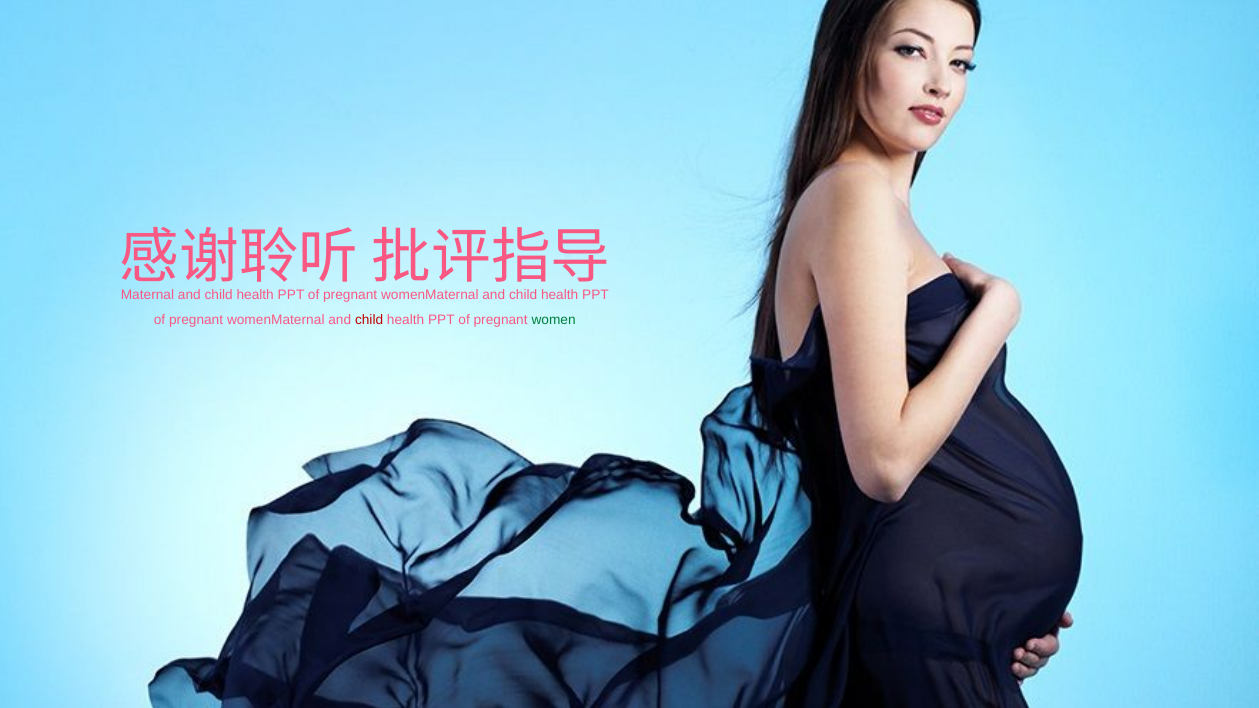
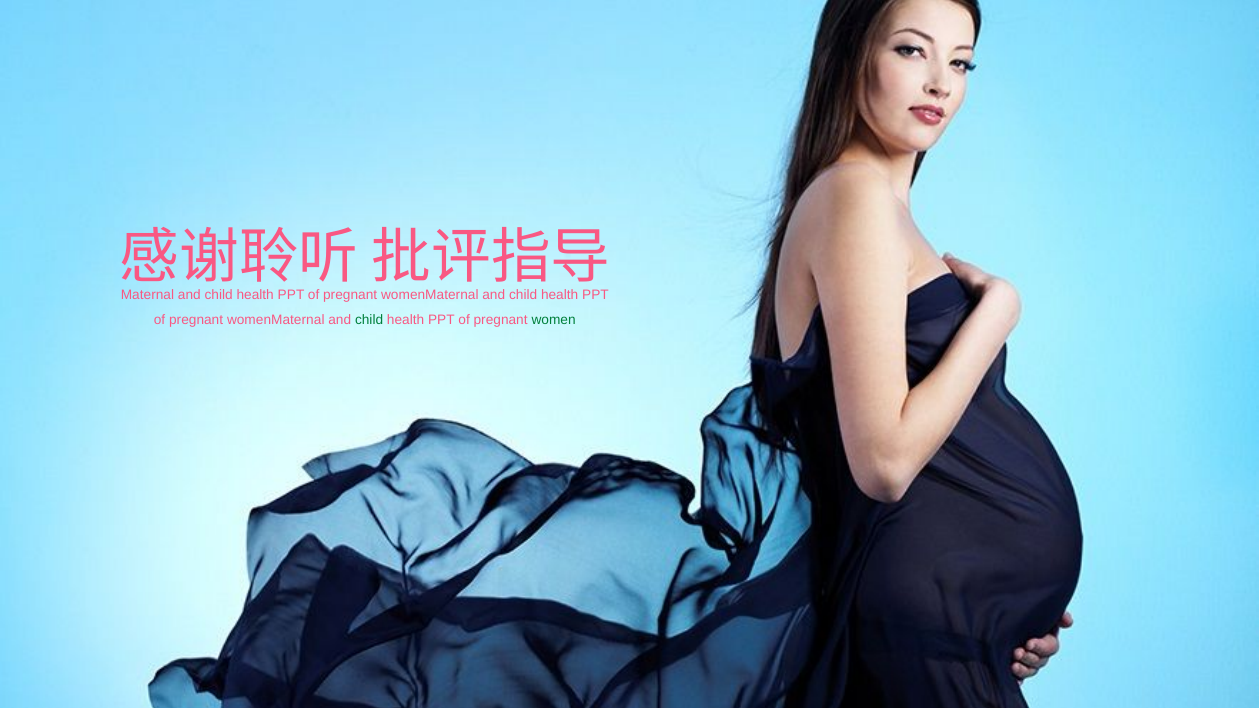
child at (369, 320) colour: red -> green
